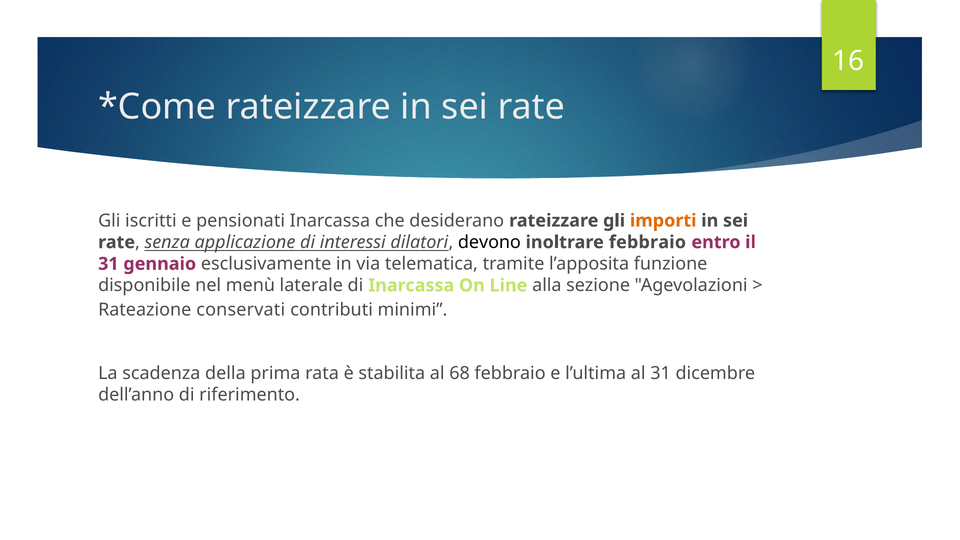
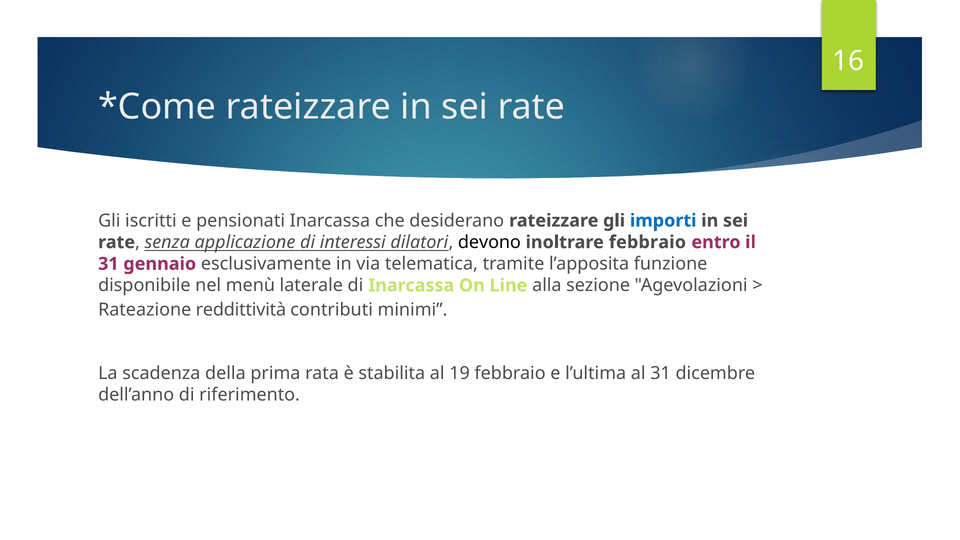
importi colour: orange -> blue
conservati: conservati -> reddittività
68: 68 -> 19
